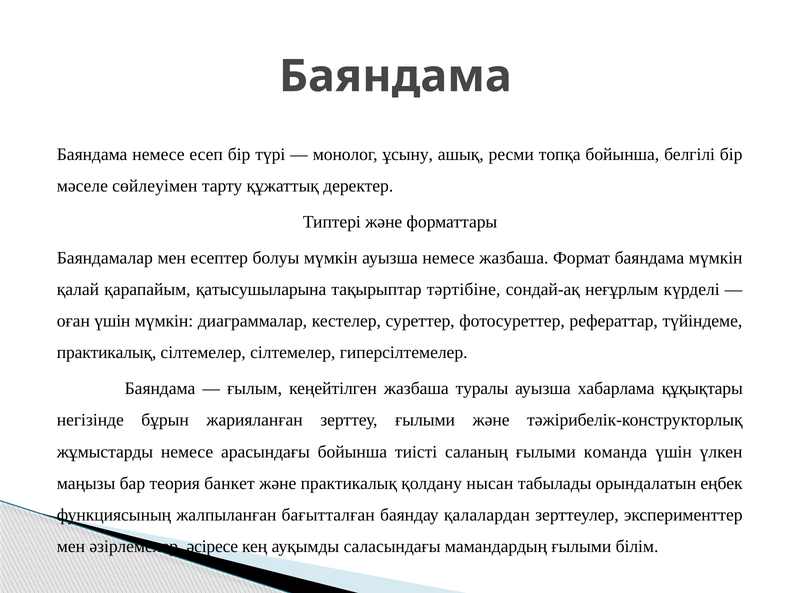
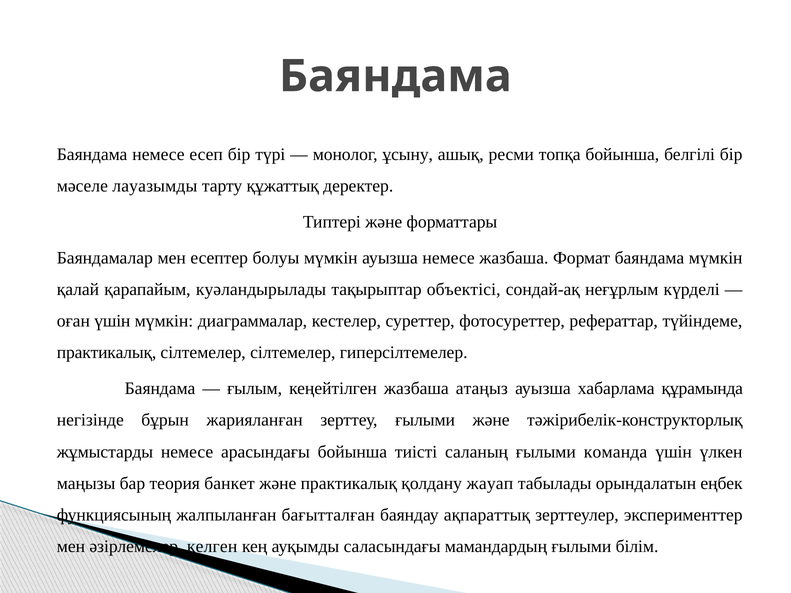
сөйлеуімен: сөйлеуімен -> лауазымды
қатысушыларына: қатысушыларына -> куәландырылады
тәртібіне: тәртібіне -> объектісі
туралы: туралы -> атаңыз
құқықтары: құқықтары -> құрамында
нысан: нысан -> жауап
қалалардан: қалалардан -> ақпараттық
әсіресе: әсіресе -> келген
